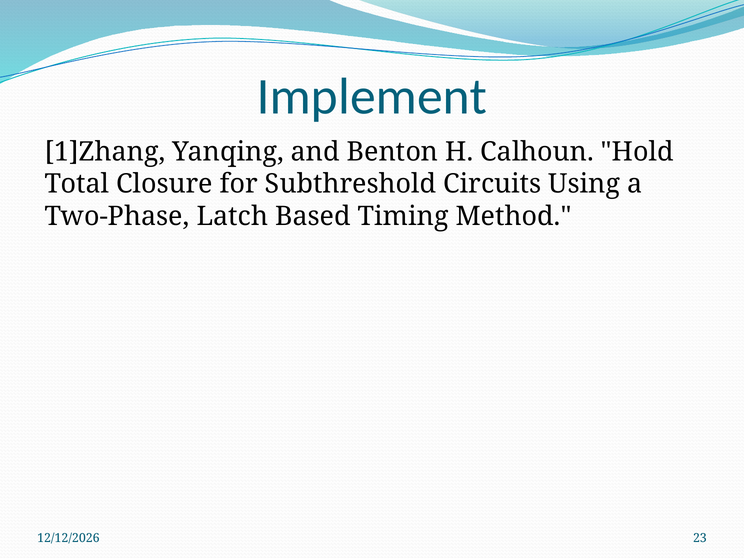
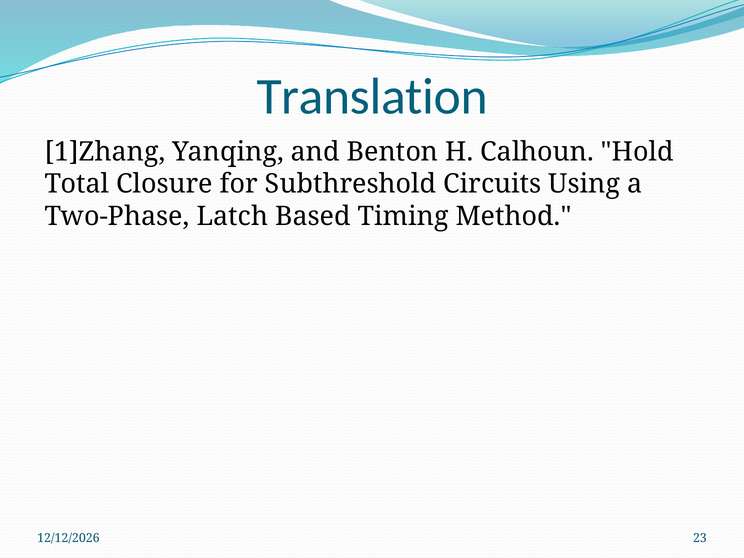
Implement: Implement -> Translation
